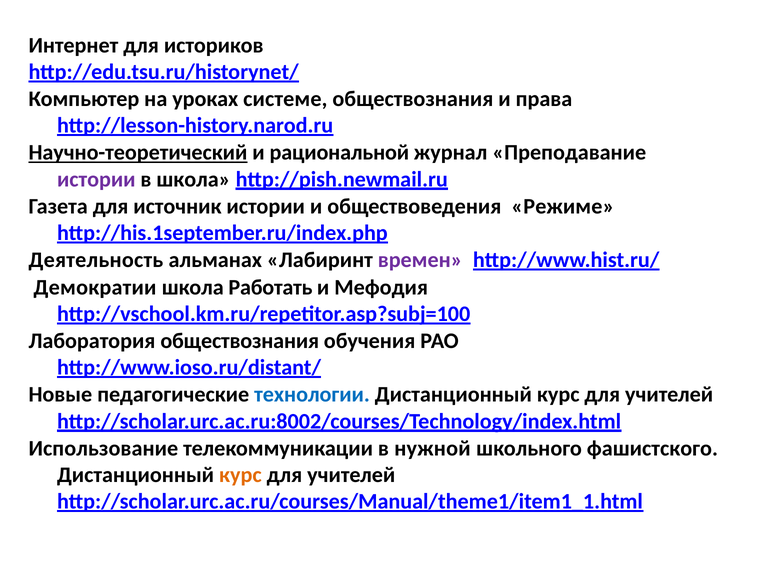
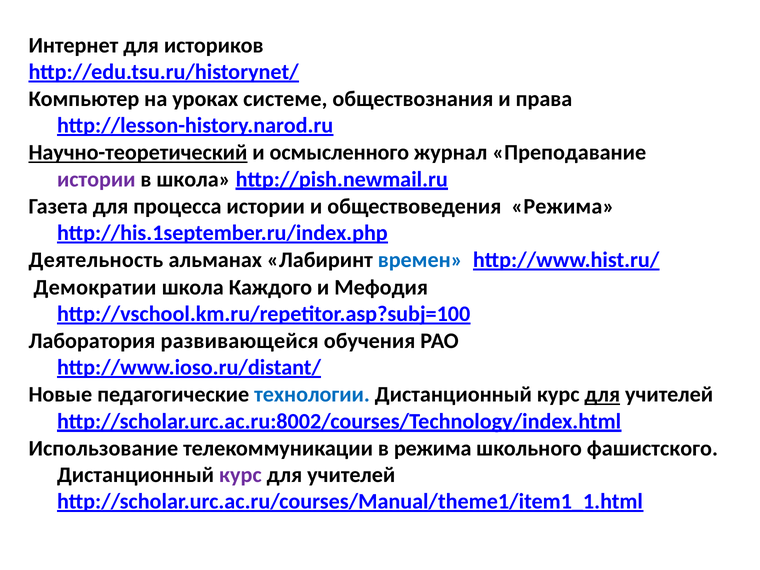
рациональной: рациональной -> осмысленного
источник: источник -> процесса
обществоведения Режиме: Режиме -> Режима
времен colour: purple -> blue
Работать: Работать -> Каждого
Лаборатория обществознания: обществознания -> развивающейся
для at (602, 395) underline: none -> present
в нужной: нужной -> режима
курс at (240, 475) colour: orange -> purple
